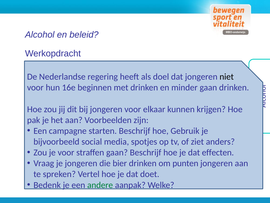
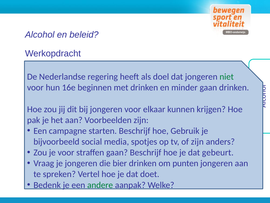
niet colour: black -> green
of ziet: ziet -> zijn
effecten: effecten -> gebeurt
